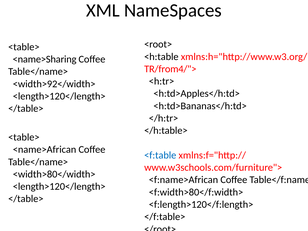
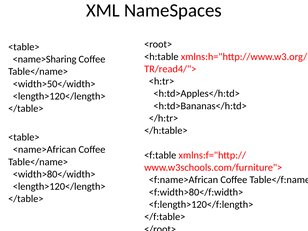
TR/from4/">: TR/from4/"> -> TR/read4/">
<width>92</width>: <width>92</width> -> <width>50</width>
<f:table colour: blue -> black
